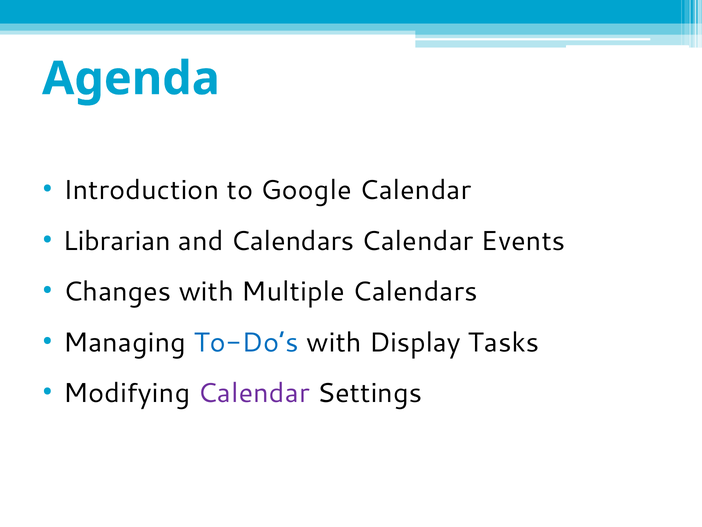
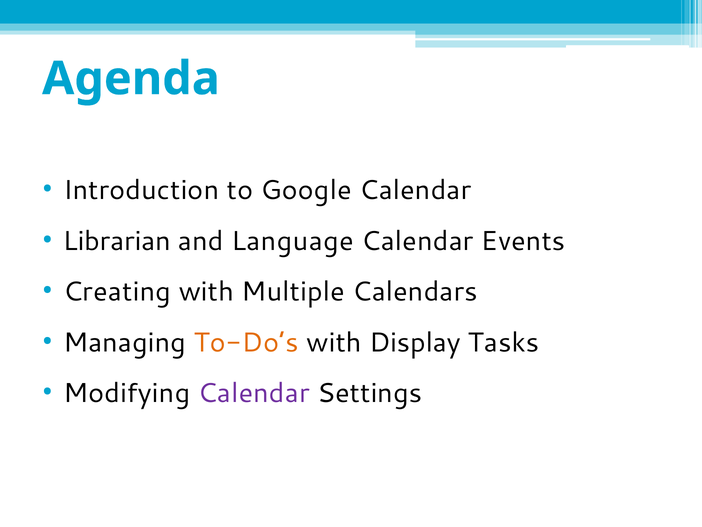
and Calendars: Calendars -> Language
Changes: Changes -> Creating
To-Do’s colour: blue -> orange
